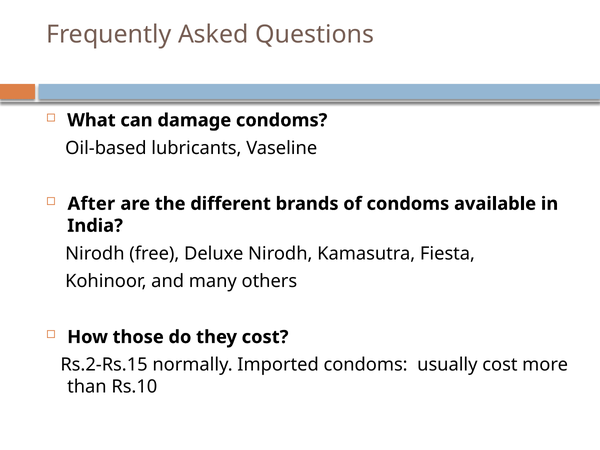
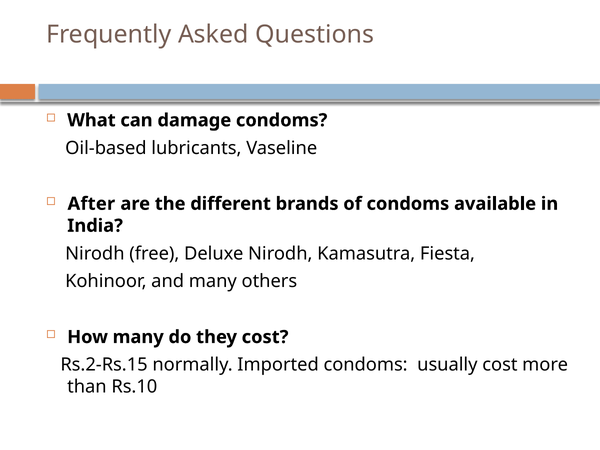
How those: those -> many
